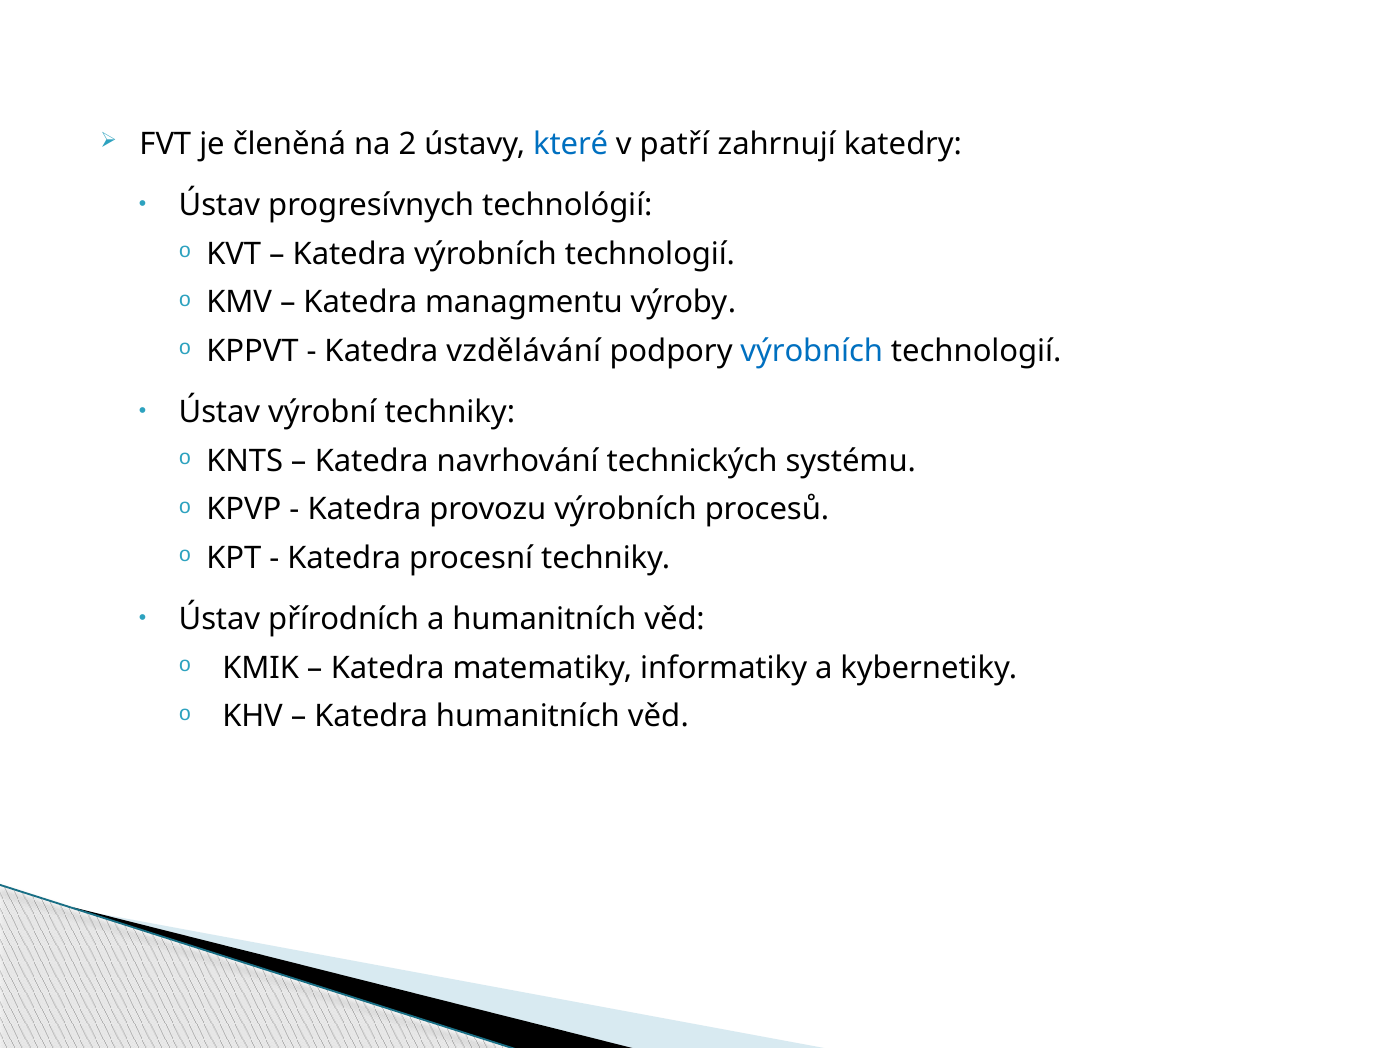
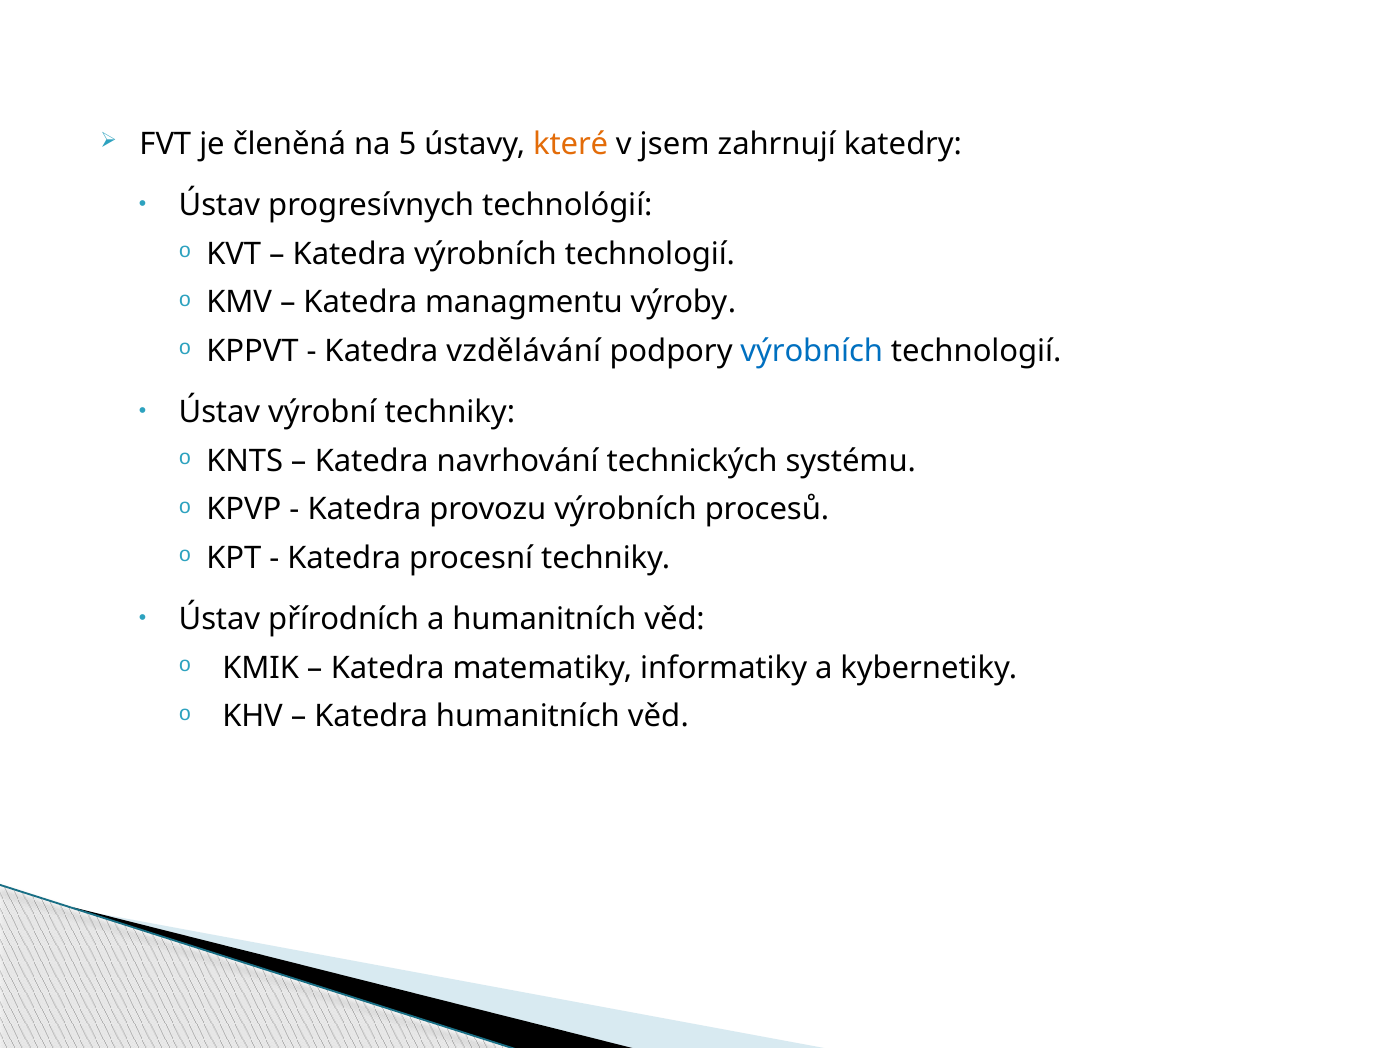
2: 2 -> 5
které colour: blue -> orange
patří: patří -> jsem
